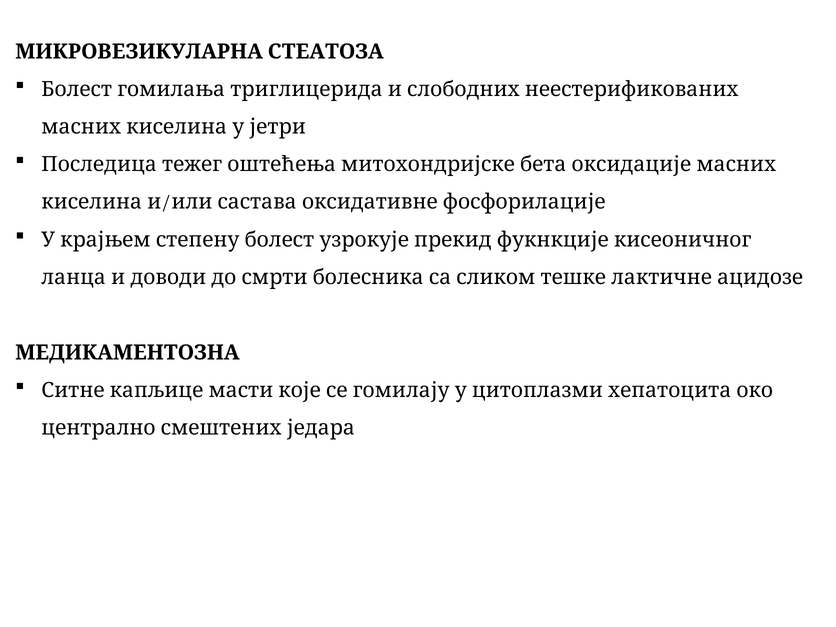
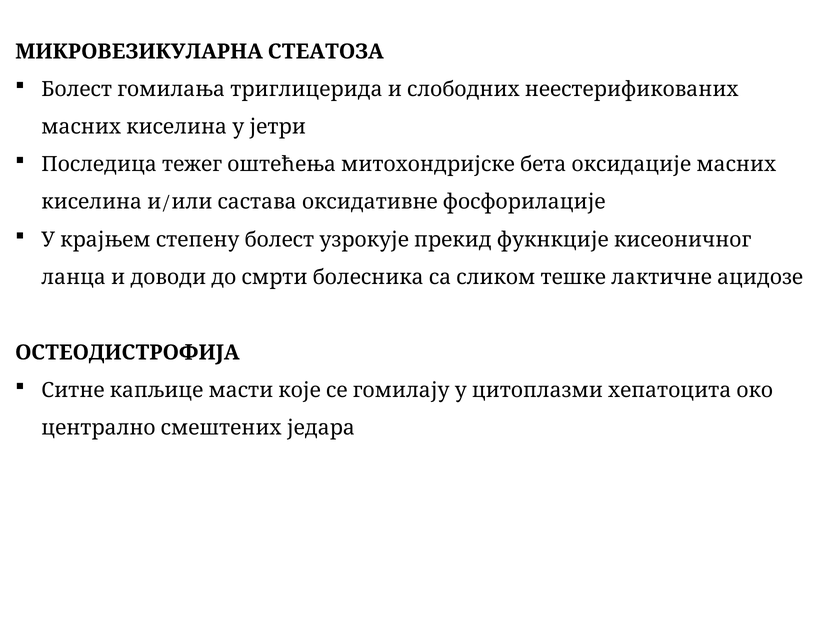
МЕДИКАМЕНТОЗНА: МЕДИКАМЕНТОЗНА -> ОСТЕОДИСТРОФИЈА
